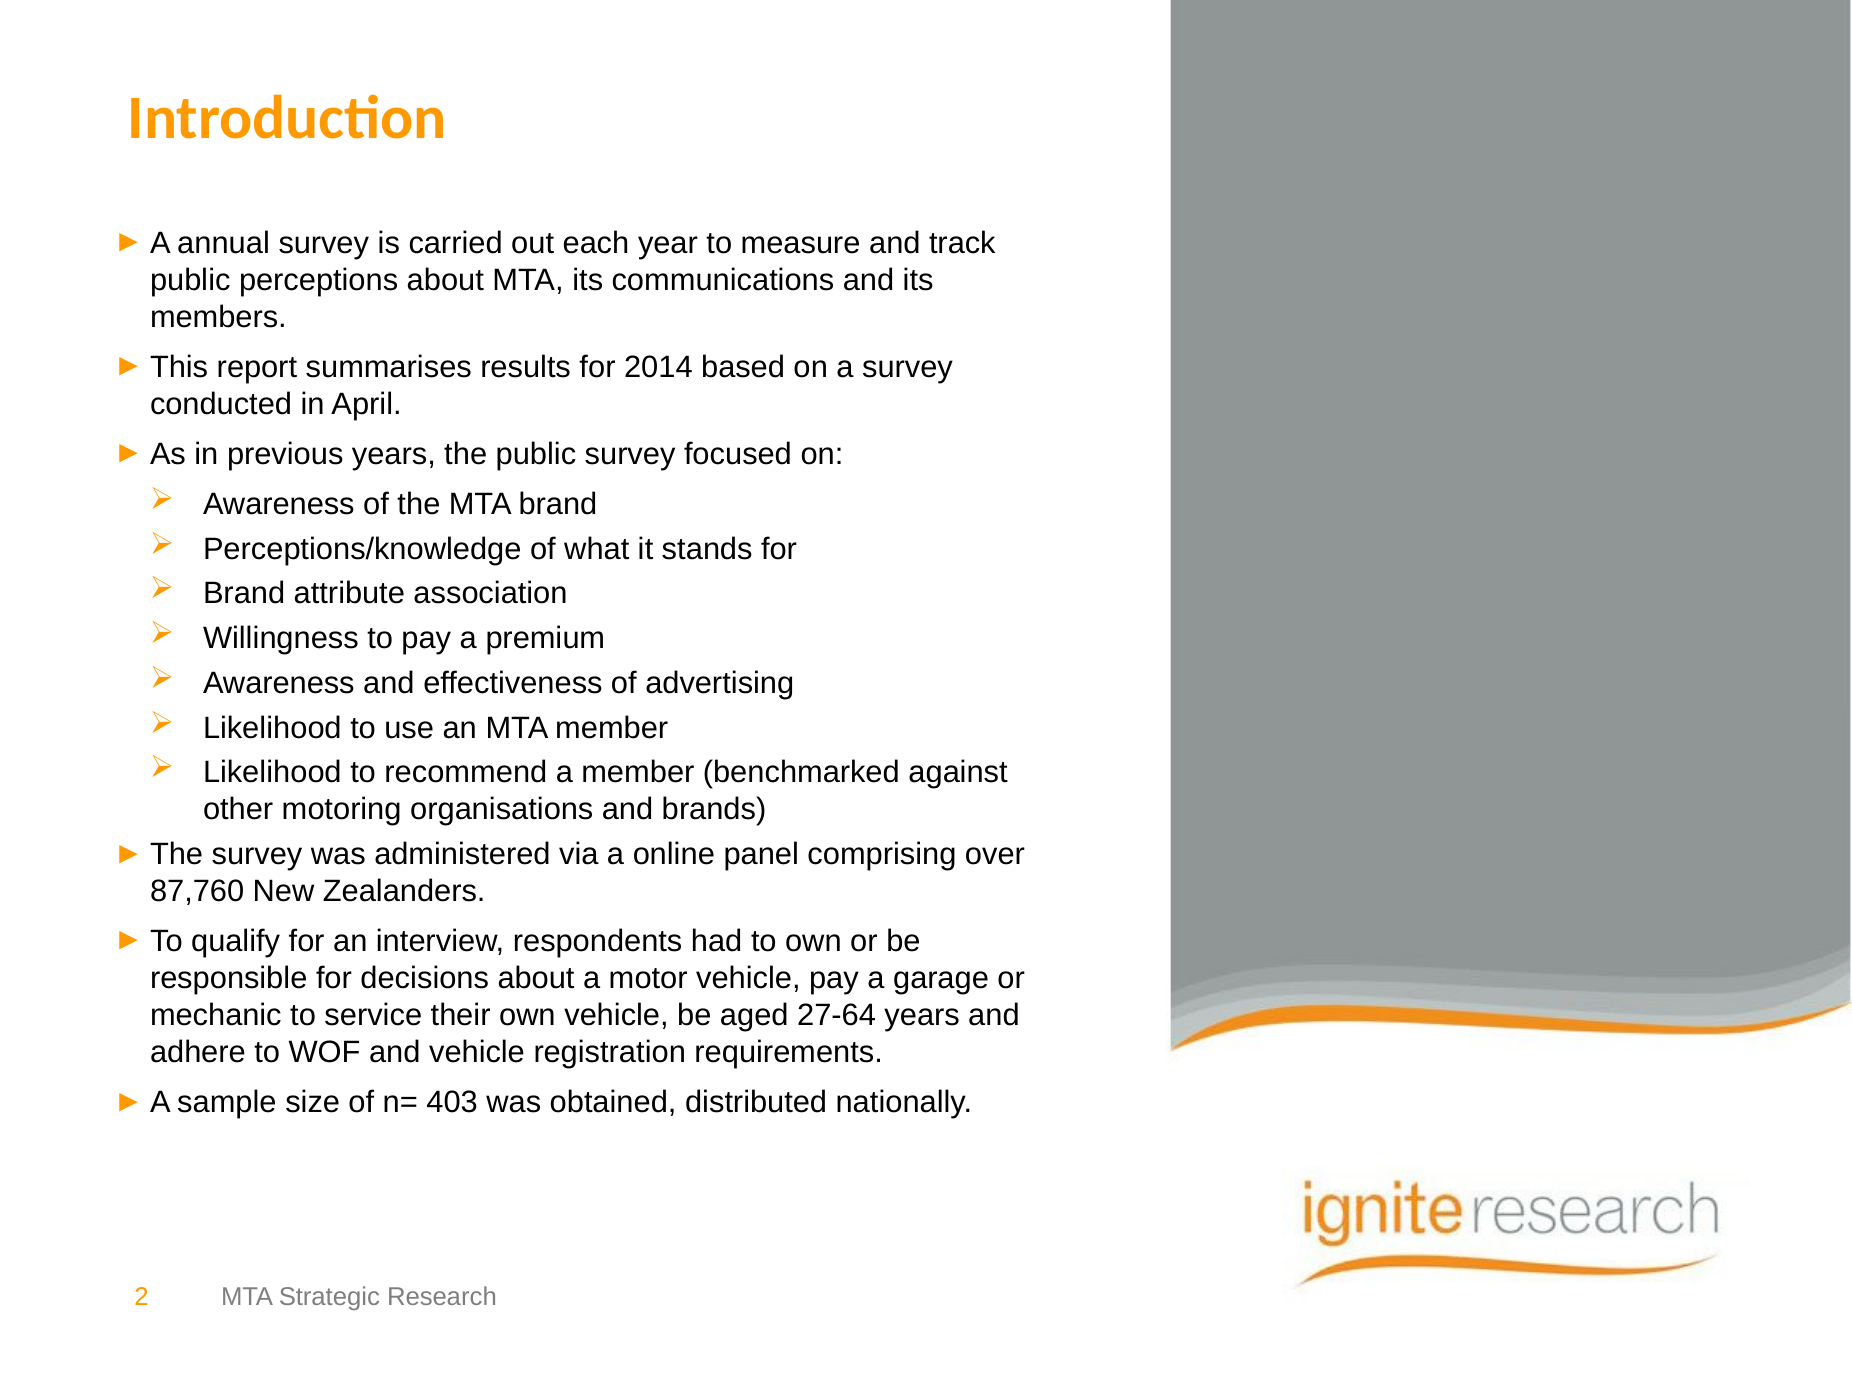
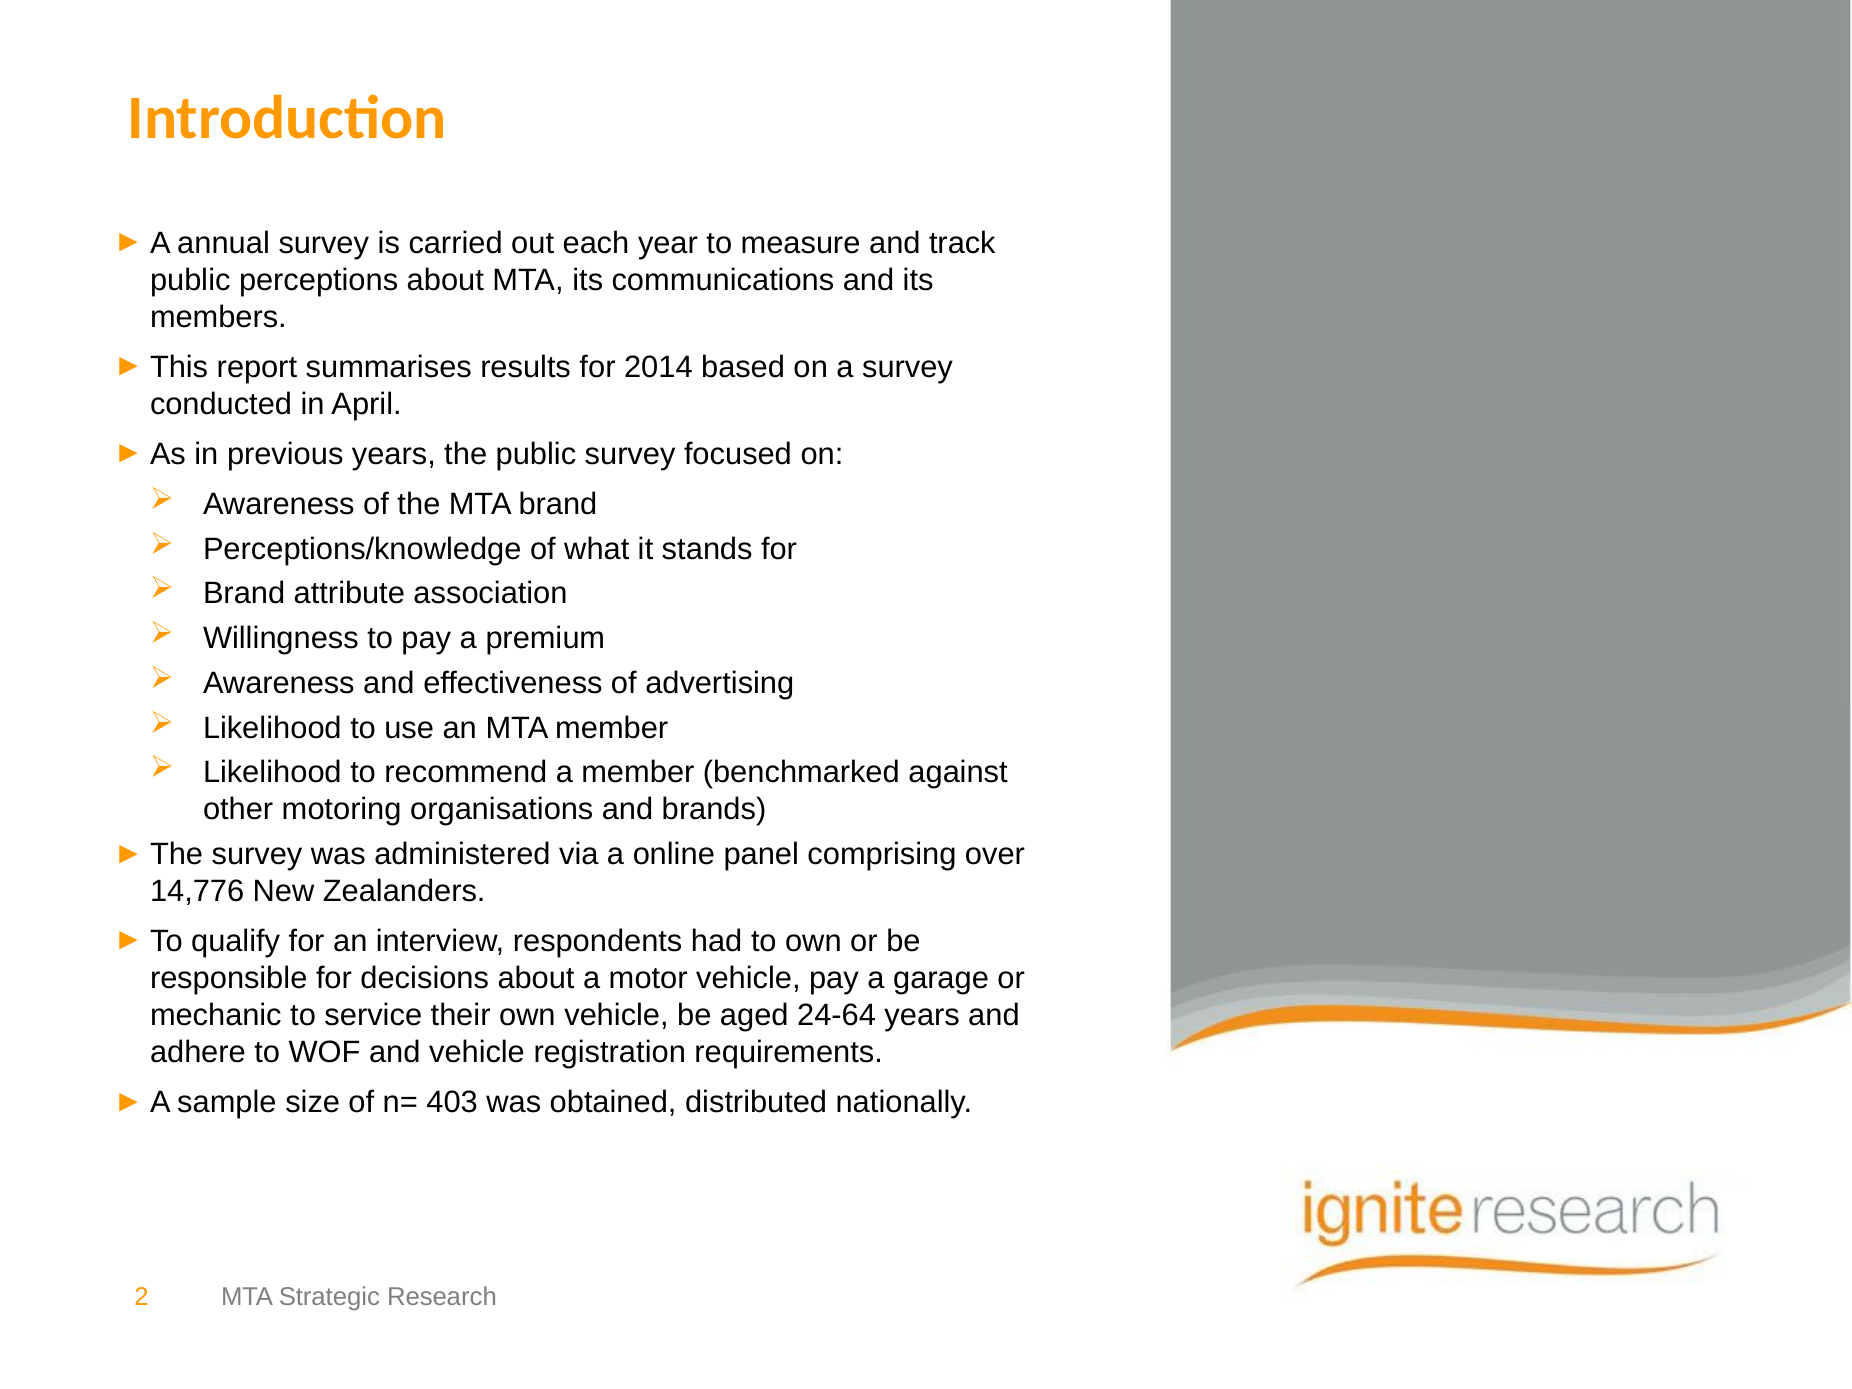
87,760: 87,760 -> 14,776
27-64: 27-64 -> 24-64
